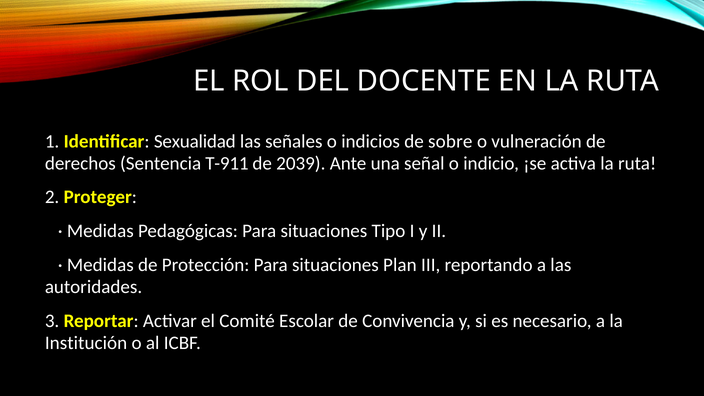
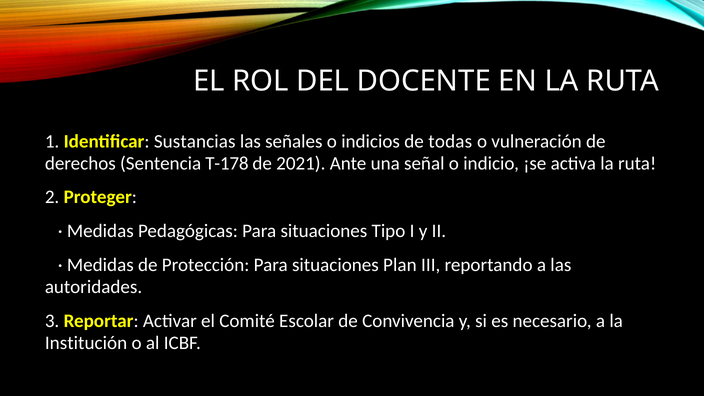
Sexualidad: Sexualidad -> Sustancias
sobre: sobre -> todas
T-911: T-911 -> T-178
2039: 2039 -> 2021
